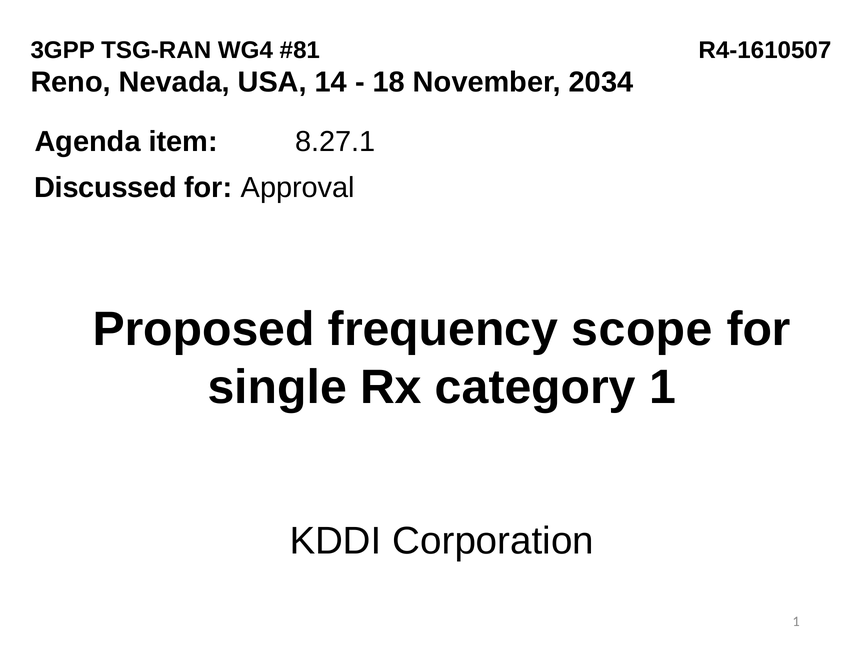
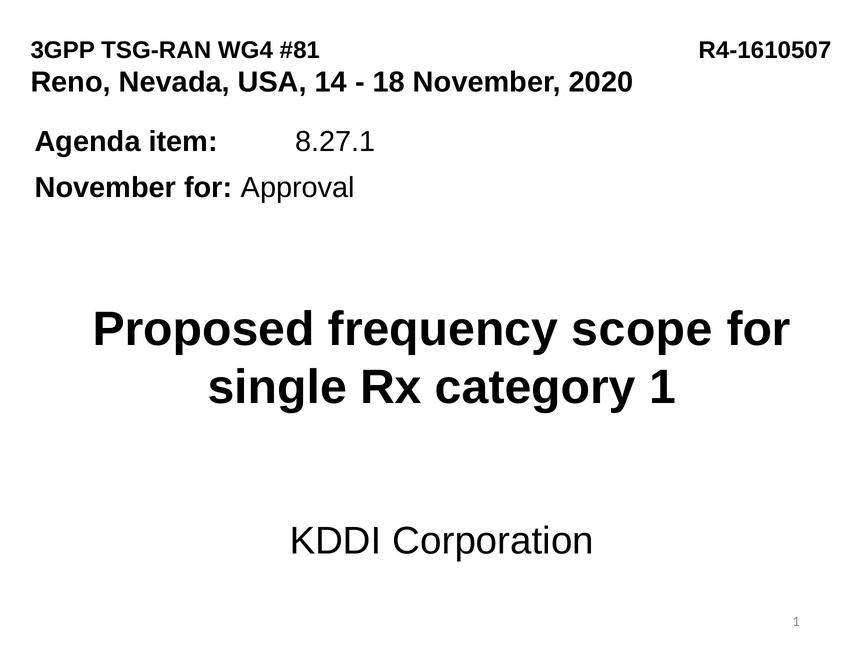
2034: 2034 -> 2020
Discussed at (105, 187): Discussed -> November
